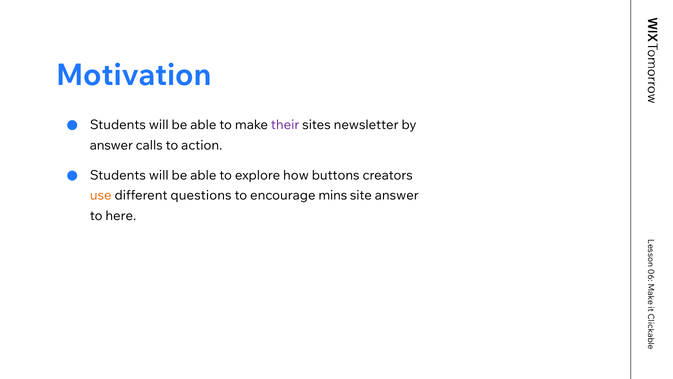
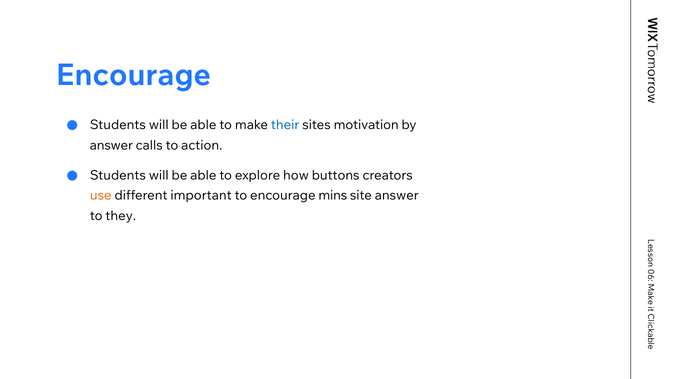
Motivation at (134, 75): Motivation -> Encourage
their colour: purple -> blue
newsletter: newsletter -> motivation
questions: questions -> important
here: here -> they
